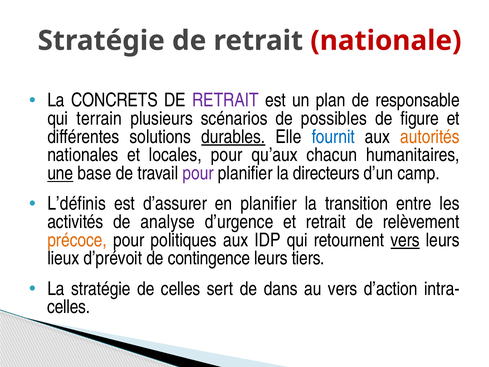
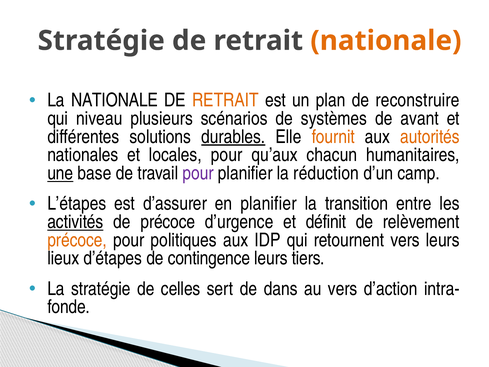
nationale at (386, 41) colour: red -> orange
La CONCRETS: CONCRETS -> NATIONALE
RETRAIT at (225, 100) colour: purple -> orange
responsable: responsable -> reconstruire
terrain: terrain -> niveau
possibles: possibles -> systèmes
figure: figure -> avant
fournit colour: blue -> orange
directeurs: directeurs -> réduction
L’définis: L’définis -> L’étapes
activités underline: none -> present
de analyse: analyse -> précoce
et retrait: retrait -> définit
vers at (405, 240) underline: present -> none
d’prévoit: d’prévoit -> d’étapes
celles at (69, 307): celles -> fonde
